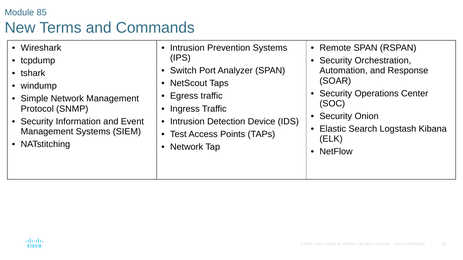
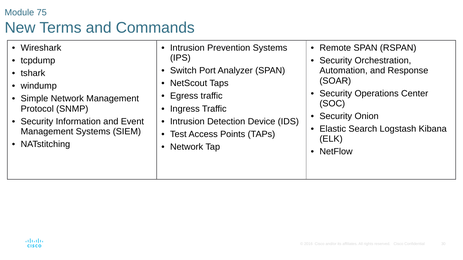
85: 85 -> 75
